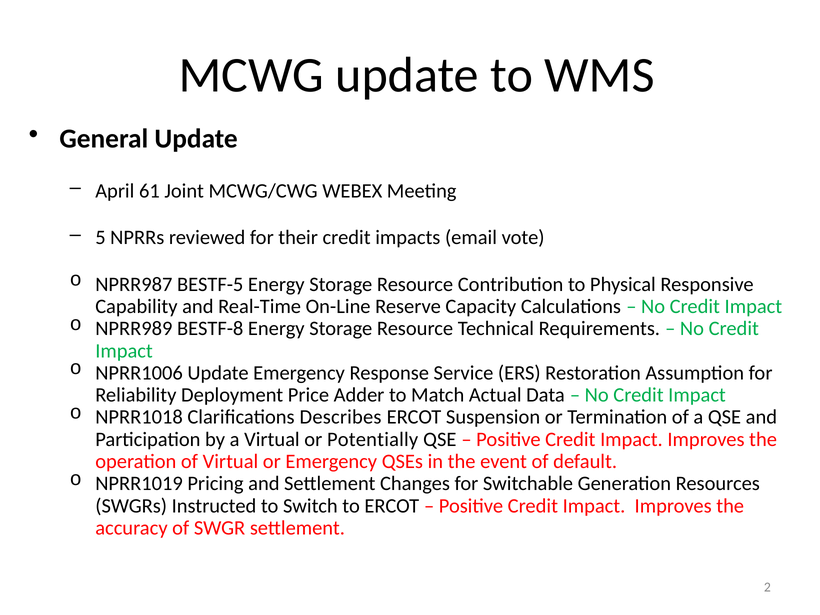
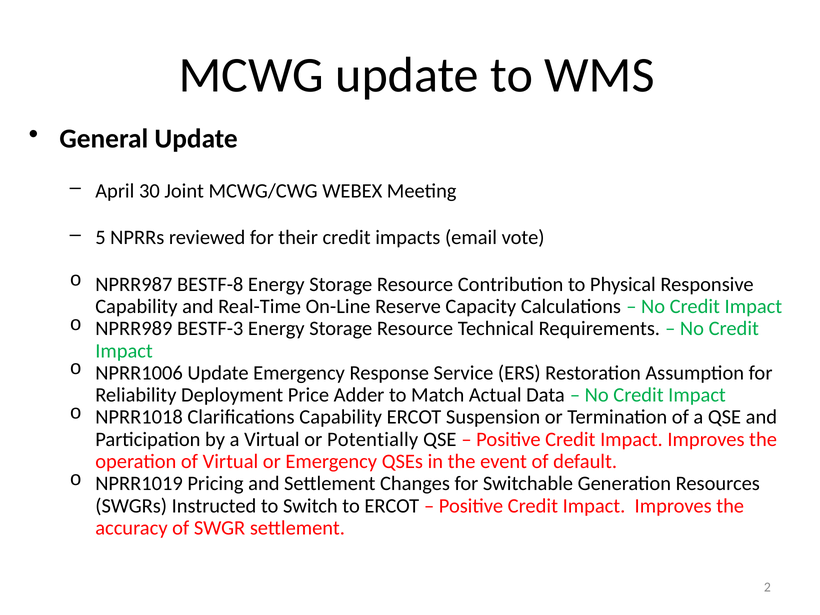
61: 61 -> 30
BESTF-5: BESTF-5 -> BESTF-8
BESTF-8: BESTF-8 -> BESTF-3
Clarifications Describes: Describes -> Capability
